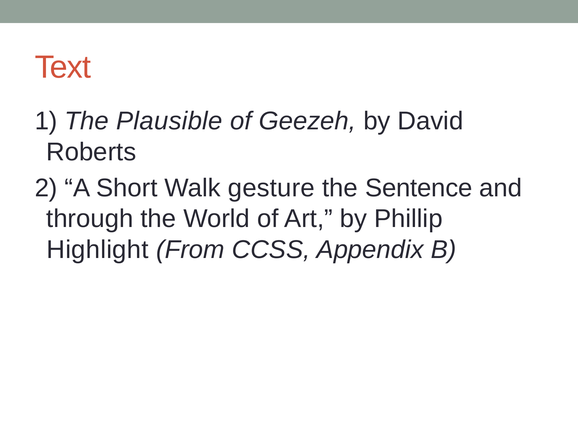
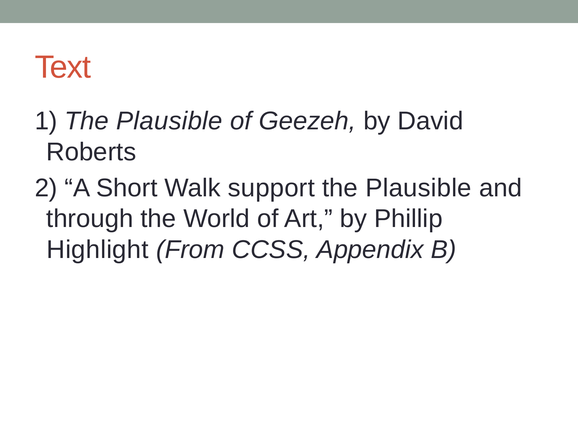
gesture: gesture -> support
Sentence at (419, 188): Sentence -> Plausible
